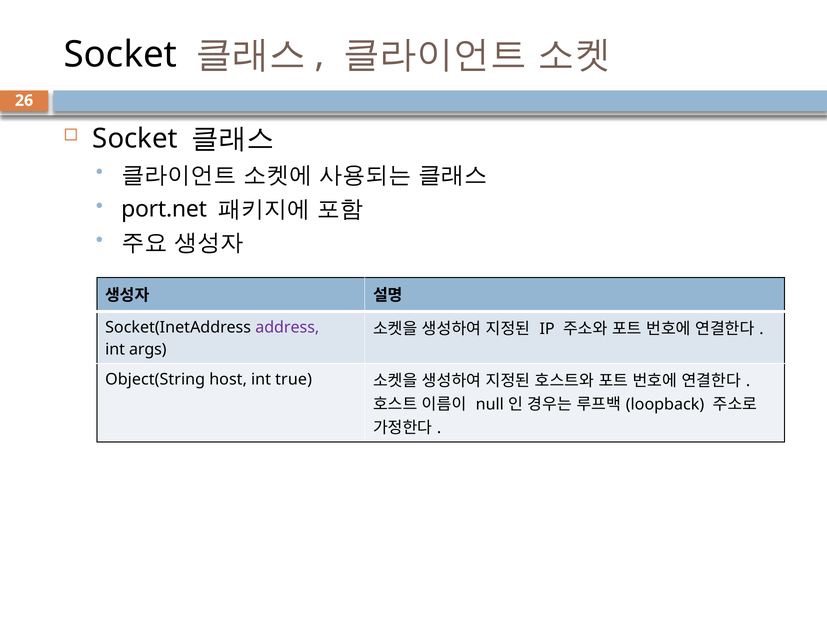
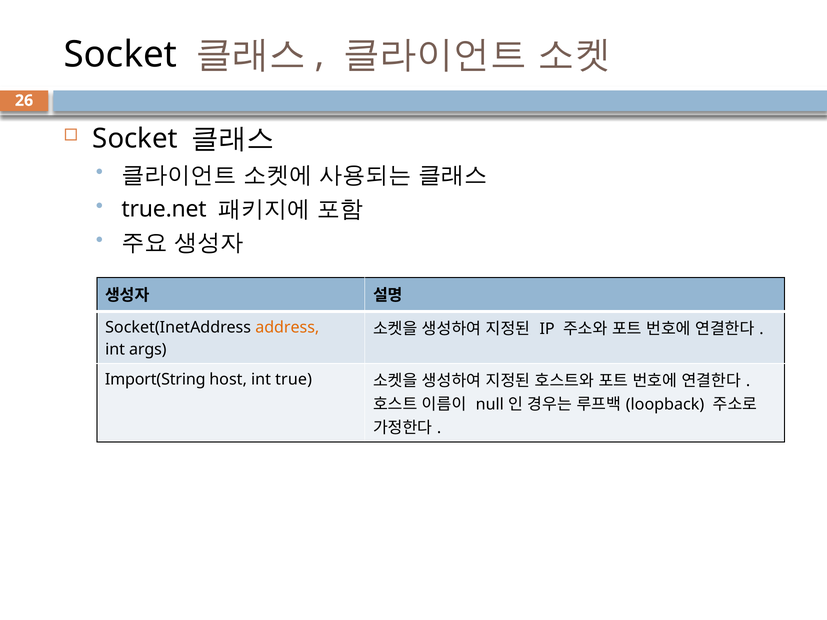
port.net: port.net -> true.net
address colour: purple -> orange
Object(String: Object(String -> Import(String
